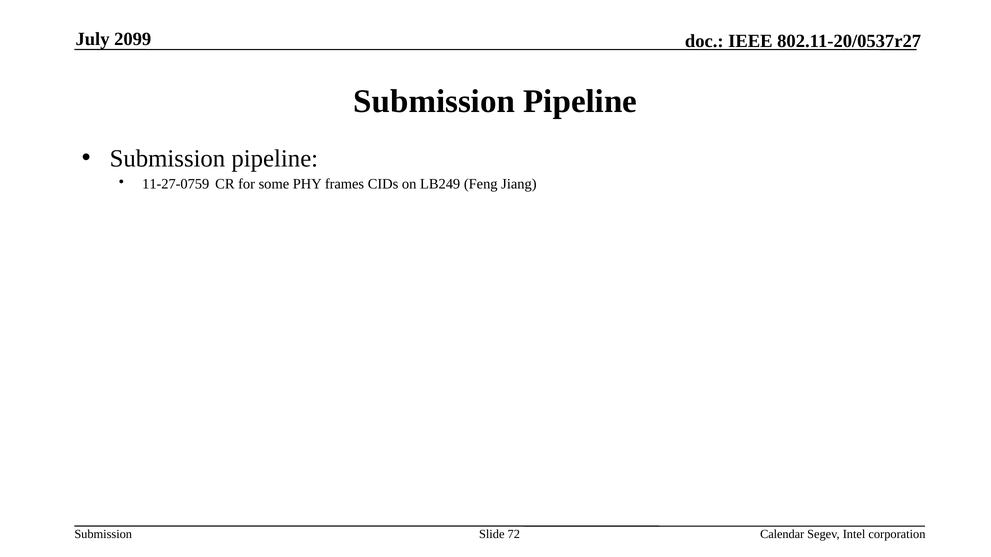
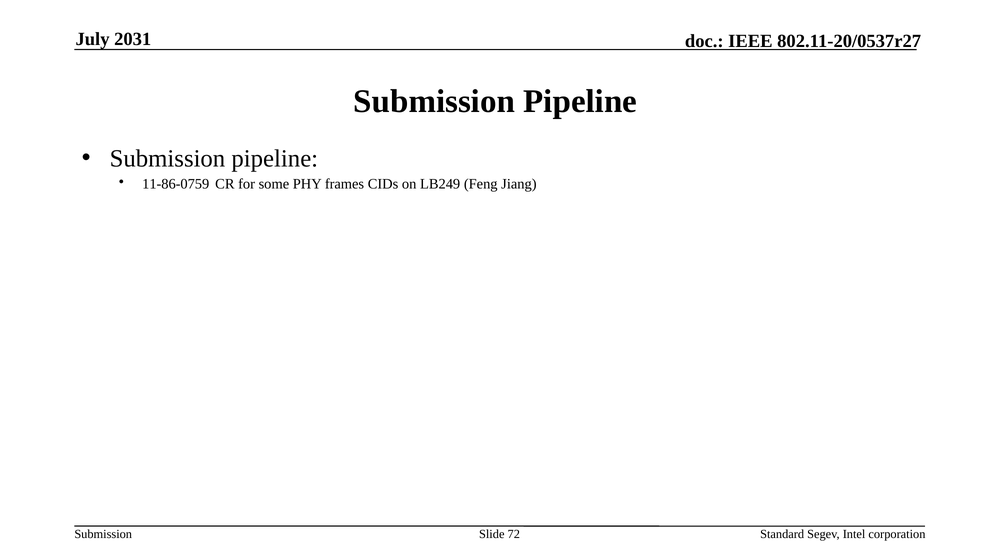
2099: 2099 -> 2031
11-27-0759: 11-27-0759 -> 11-86-0759
Calendar: Calendar -> Standard
